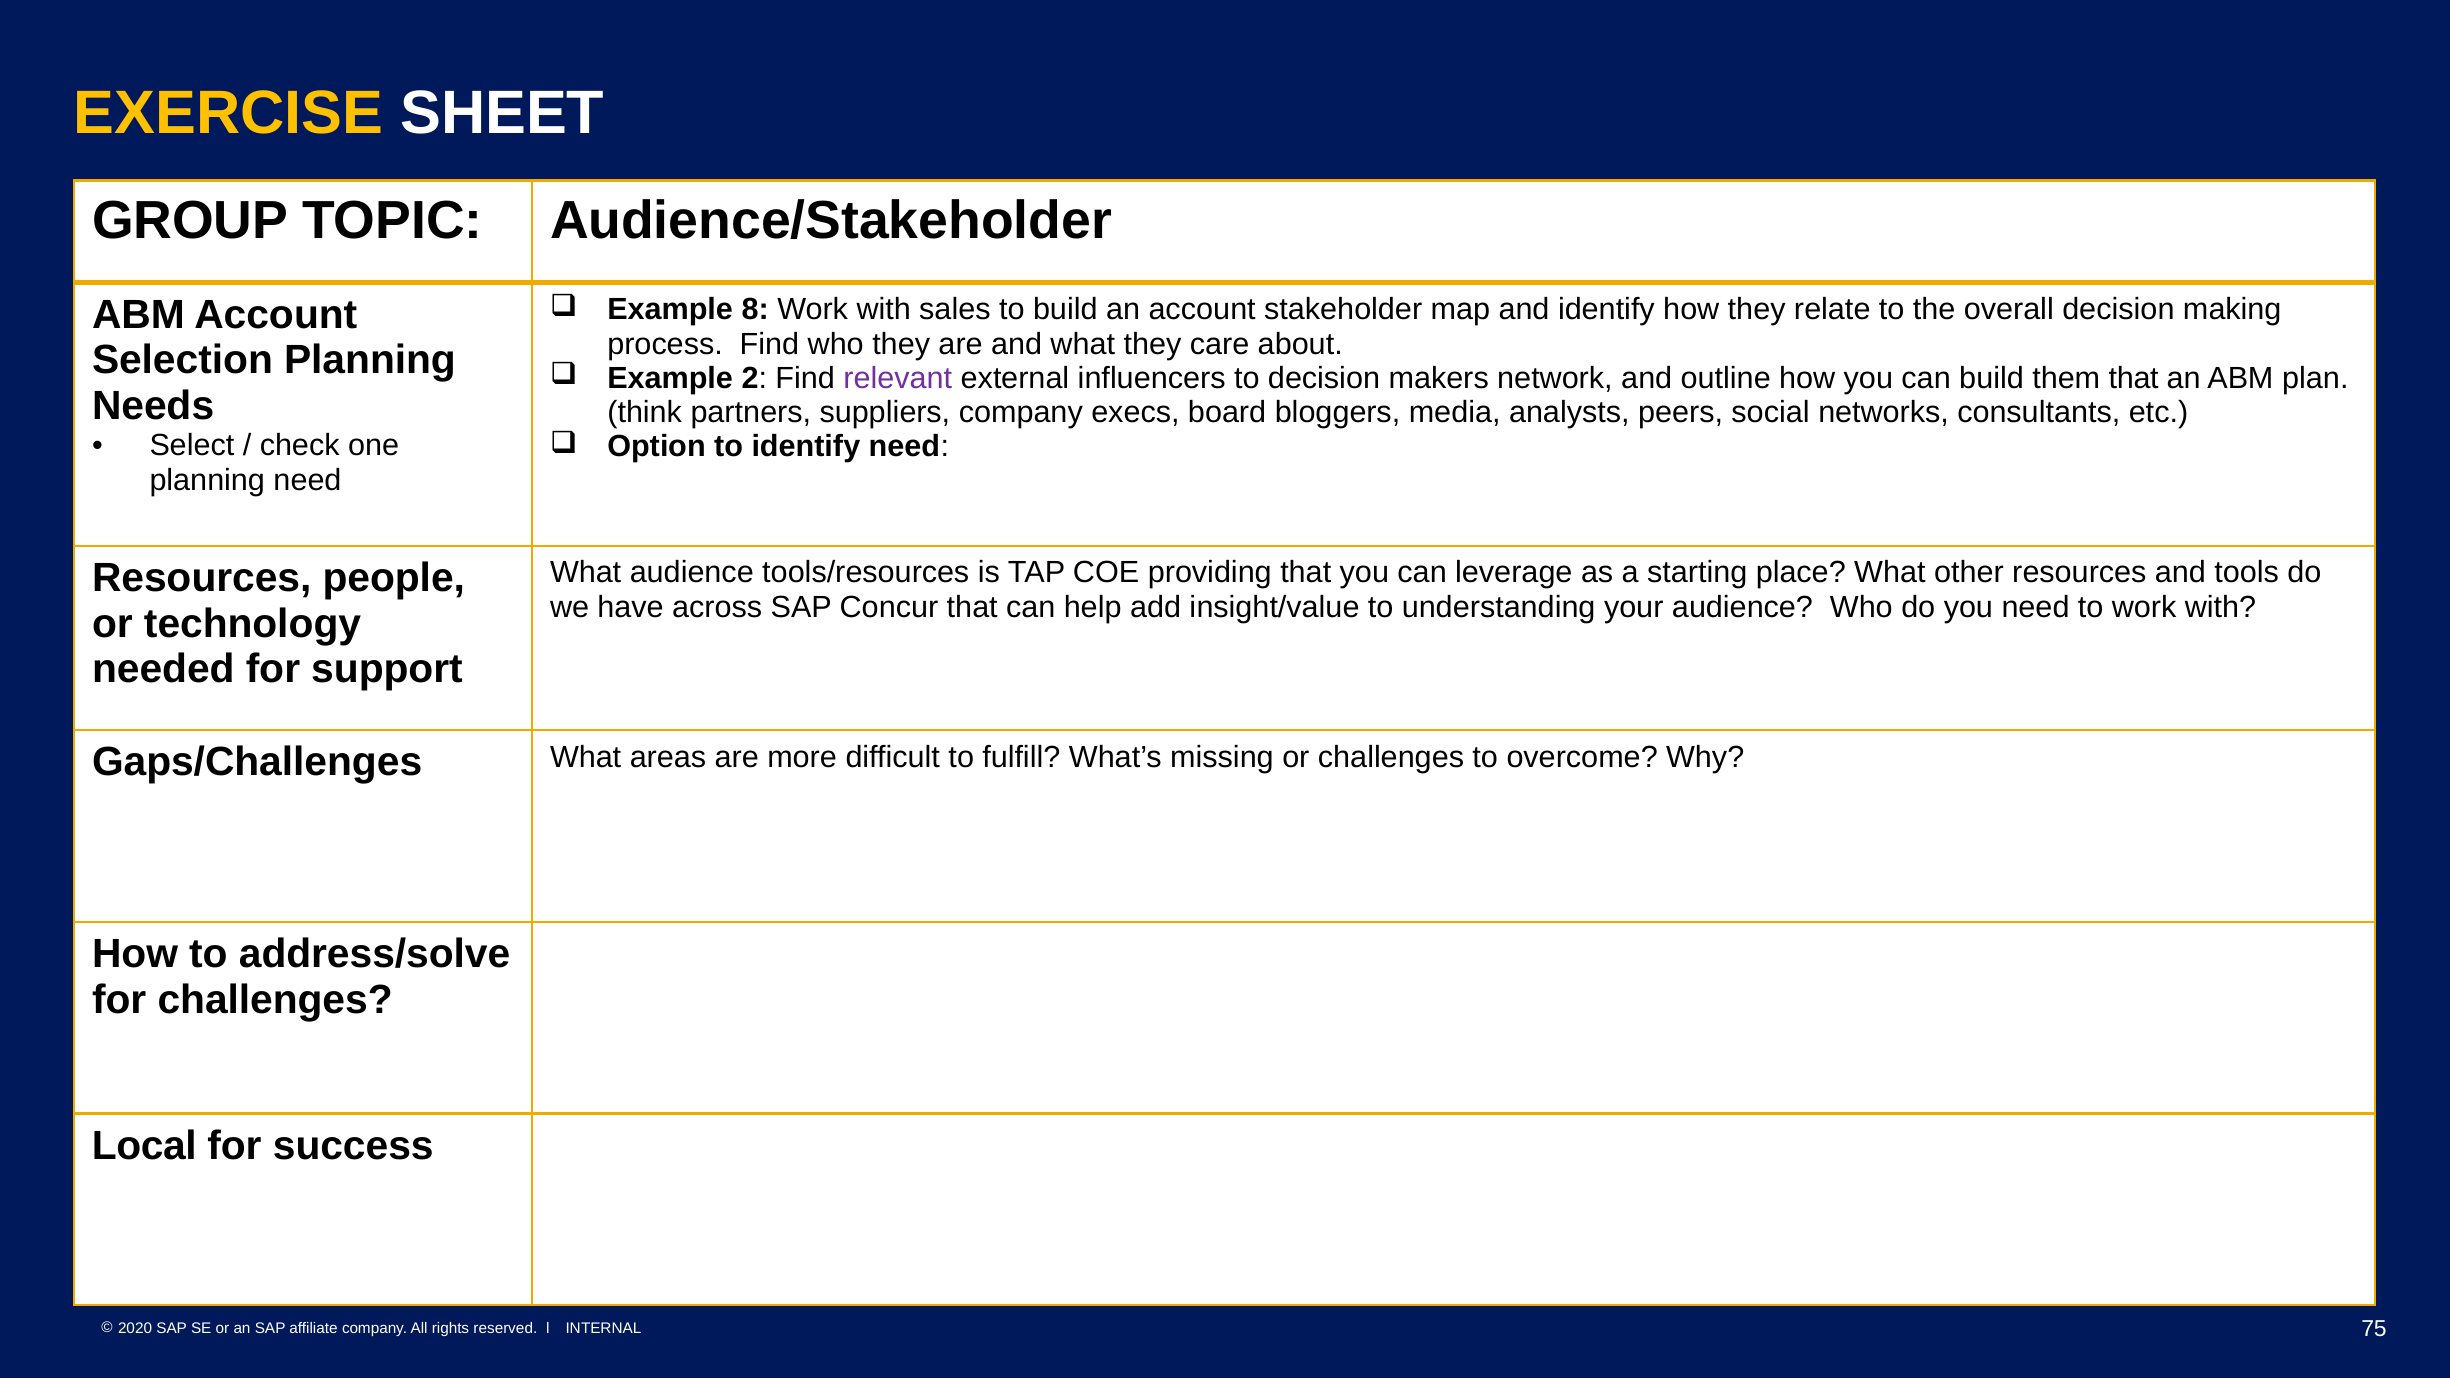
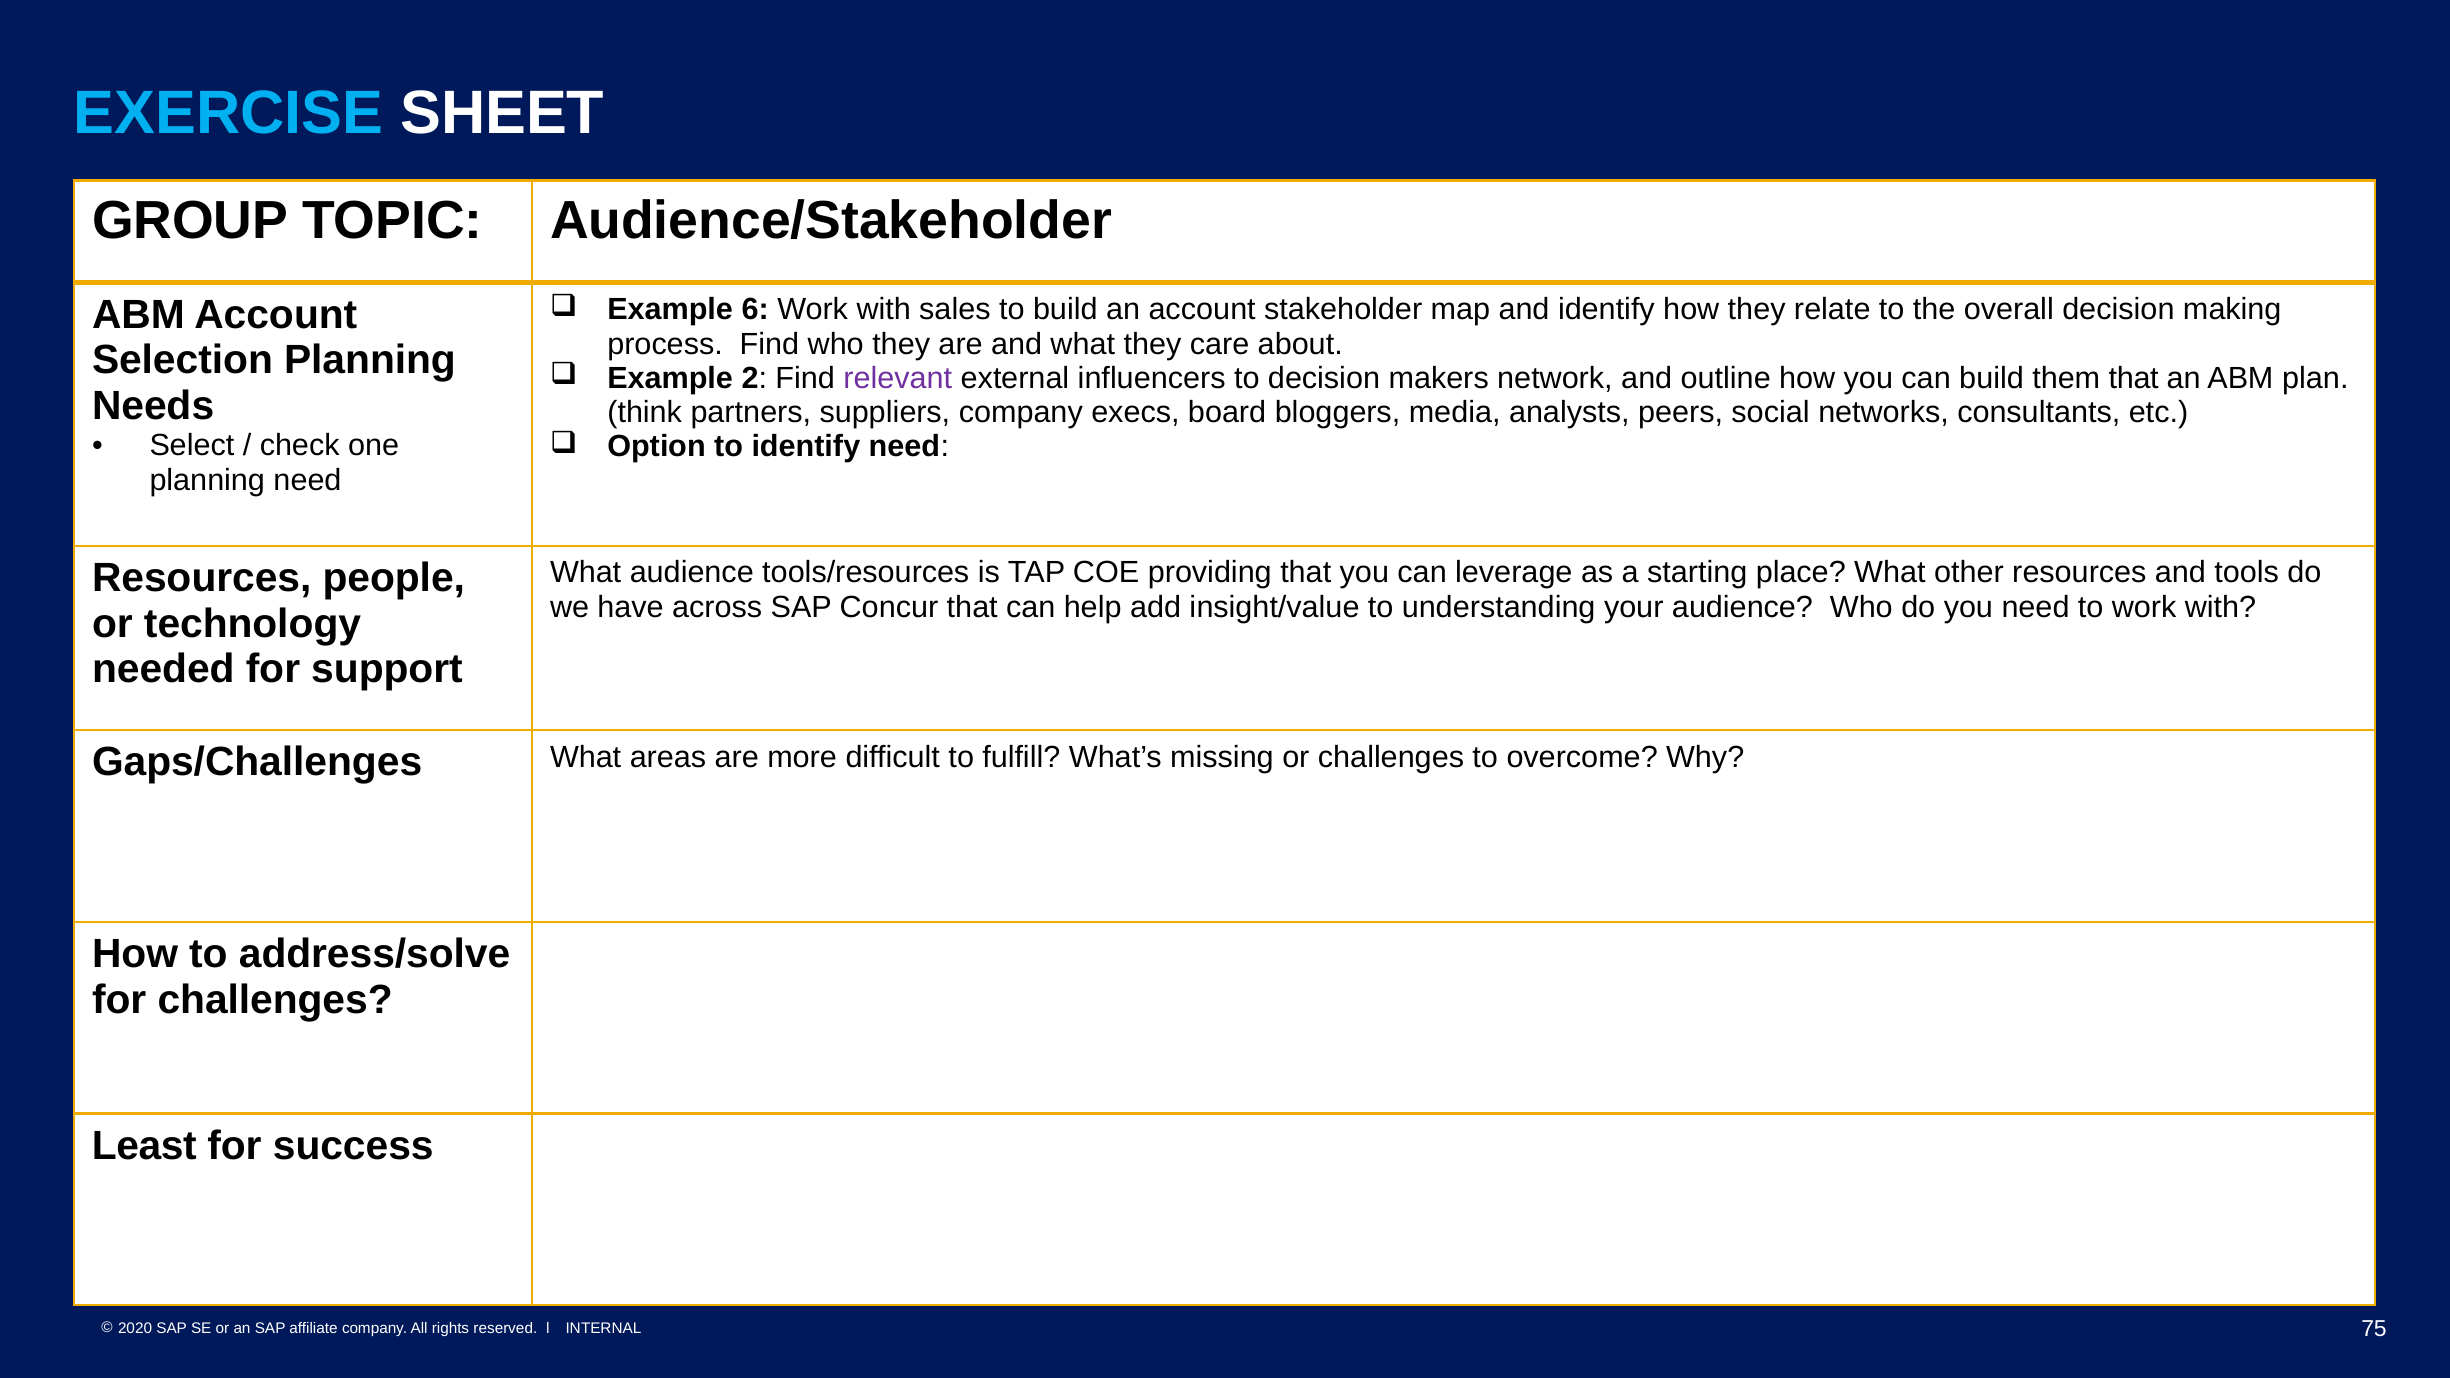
EXERCISE colour: yellow -> light blue
8: 8 -> 6
Local: Local -> Least
